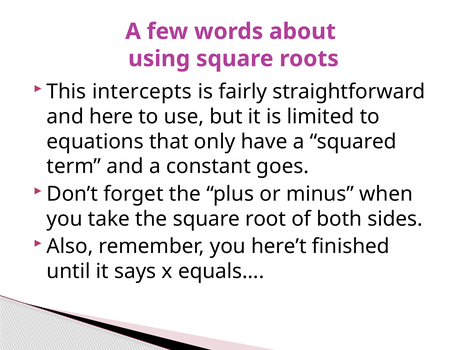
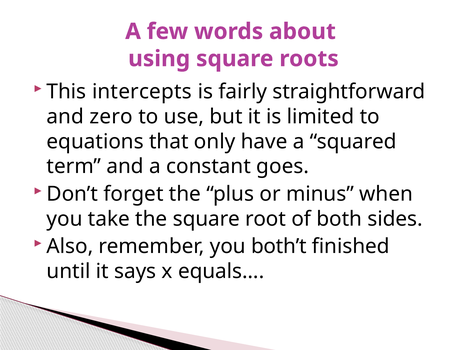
here: here -> zero
here’t: here’t -> both’t
